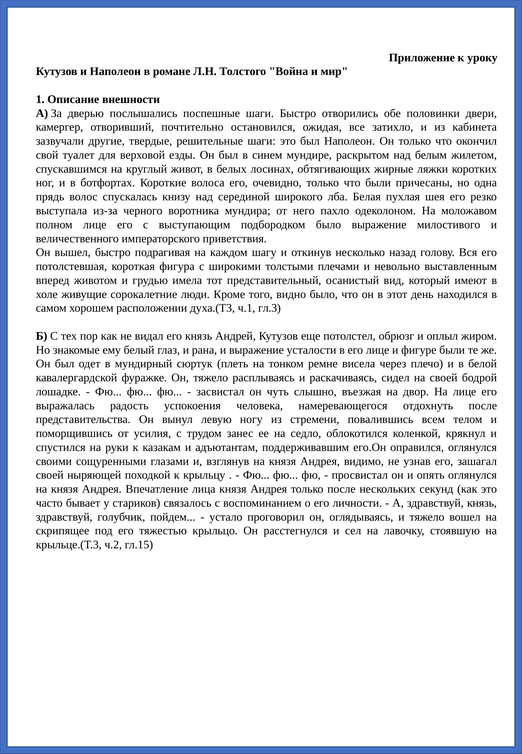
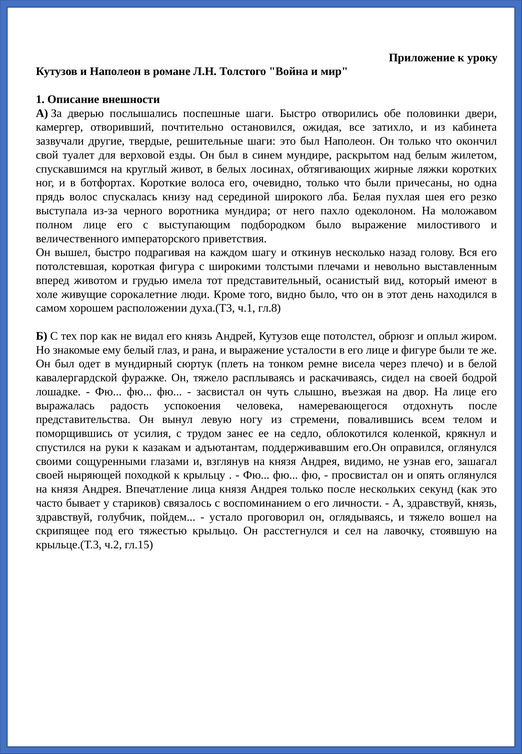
гл.3: гл.3 -> гл.8
